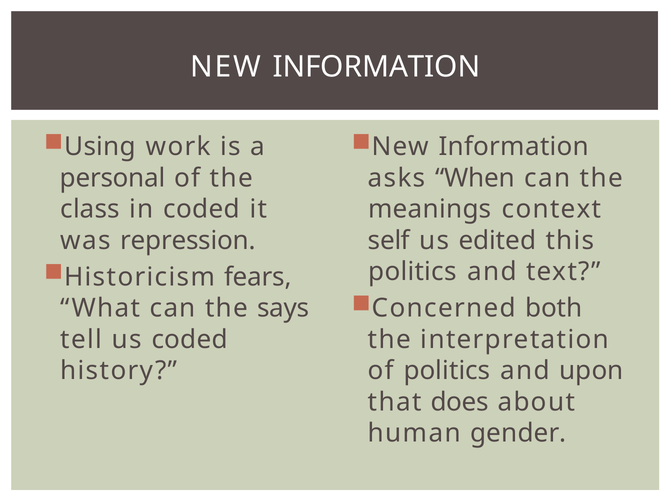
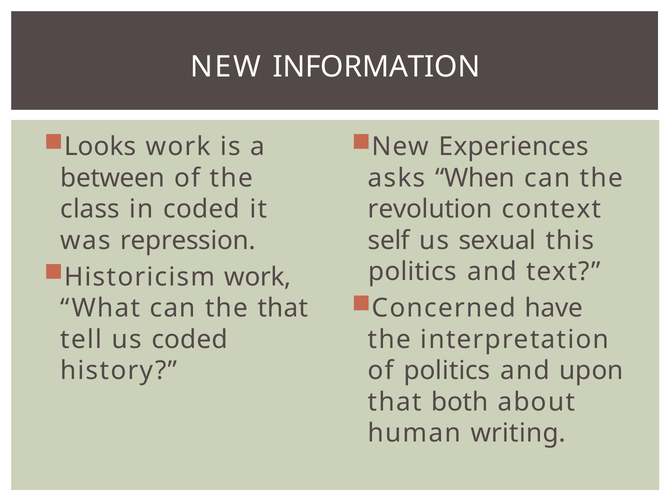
Using: Using -> Looks
Information at (514, 147): Information -> Experiences
personal: personal -> between
meanings: meanings -> revolution
edited: edited -> sexual
Historicism fears: fears -> work
both: both -> have
the says: says -> that
does: does -> both
gender: gender -> writing
